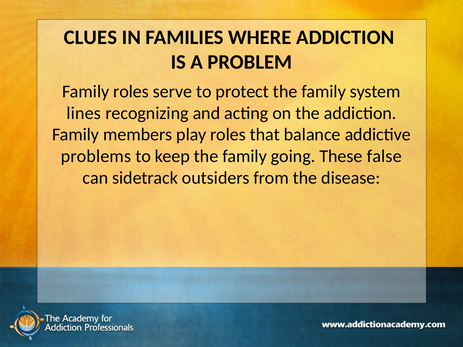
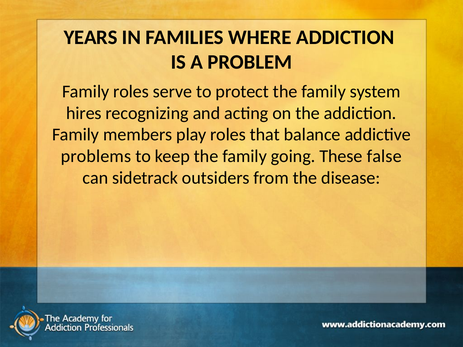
CLUES: CLUES -> YEARS
lines: lines -> hires
